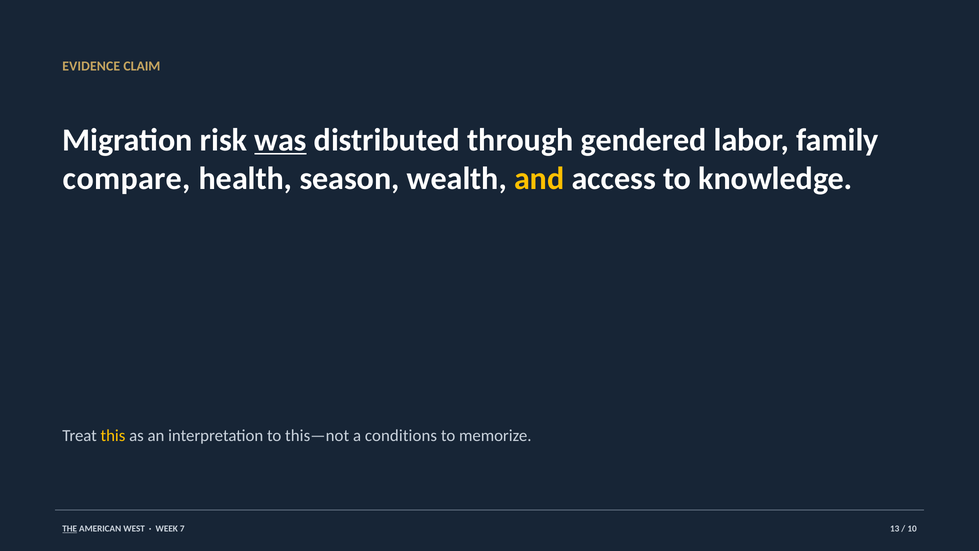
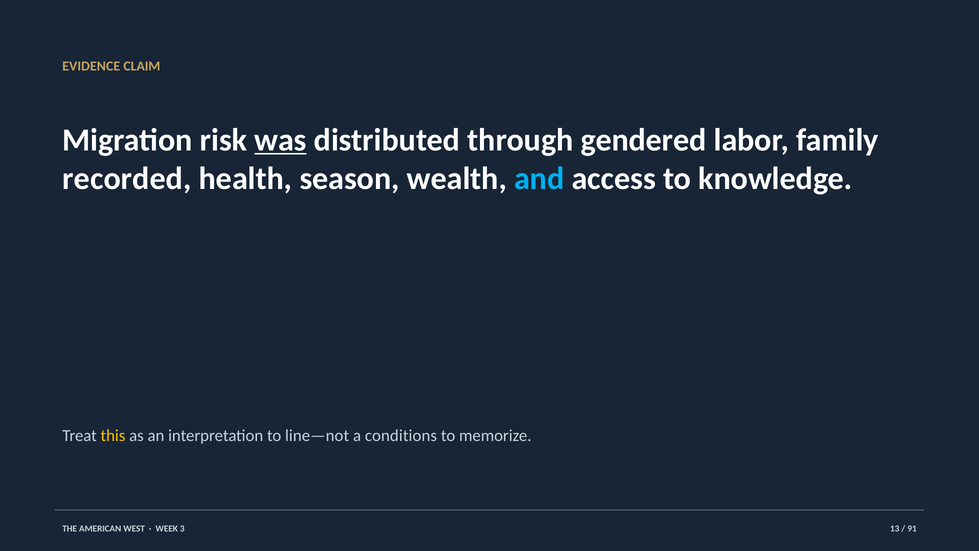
compare: compare -> recorded
and colour: yellow -> light blue
this—not: this—not -> line—not
THE underline: present -> none
7: 7 -> 3
10: 10 -> 91
